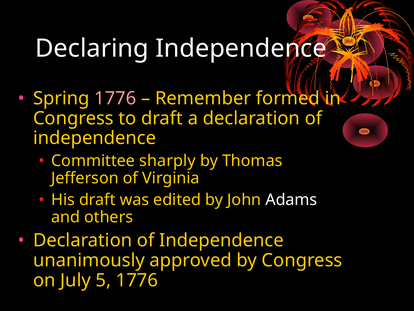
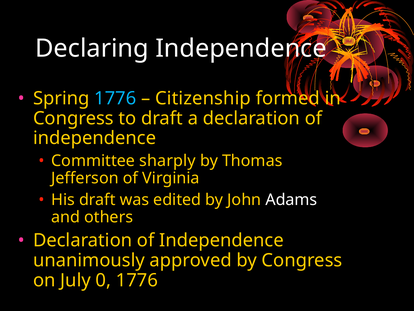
1776 at (115, 98) colour: pink -> light blue
Remember: Remember -> Citizenship
5: 5 -> 0
